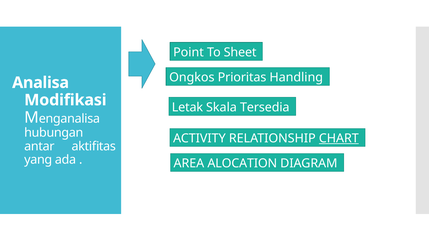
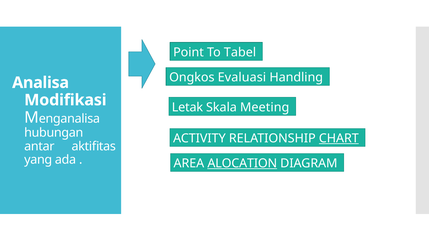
Sheet: Sheet -> Tabel
Prioritas: Prioritas -> Evaluasi
Tersedia: Tersedia -> Meeting
ALOCATION underline: none -> present
